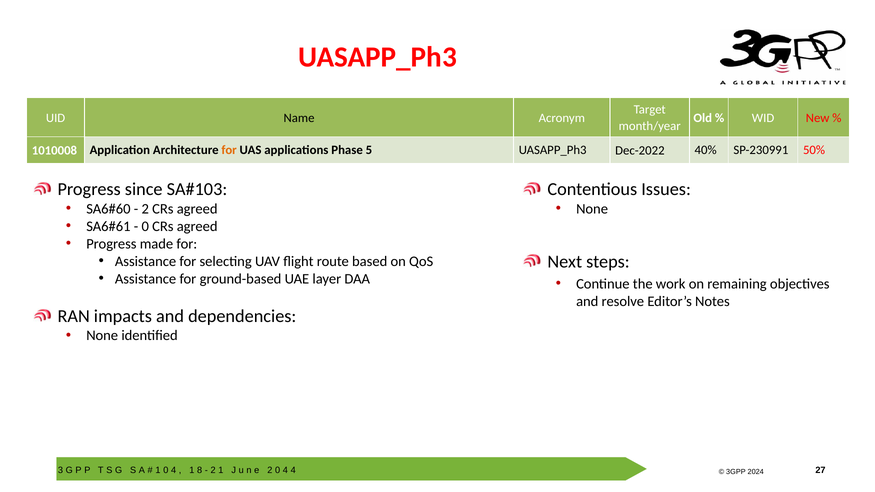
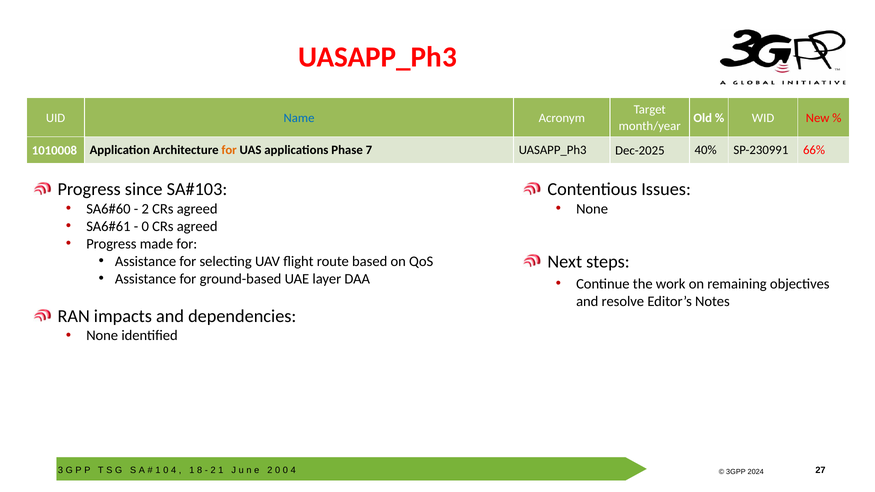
Name colour: black -> blue
5: 5 -> 7
Dec-2022: Dec-2022 -> Dec-2025
50%: 50% -> 66%
2 0 4: 4 -> 0
